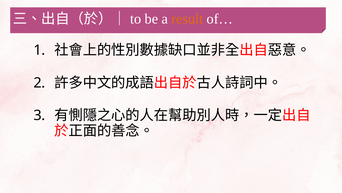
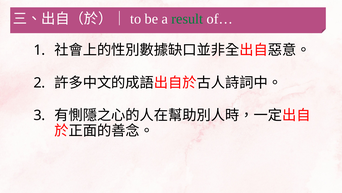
result colour: orange -> green
